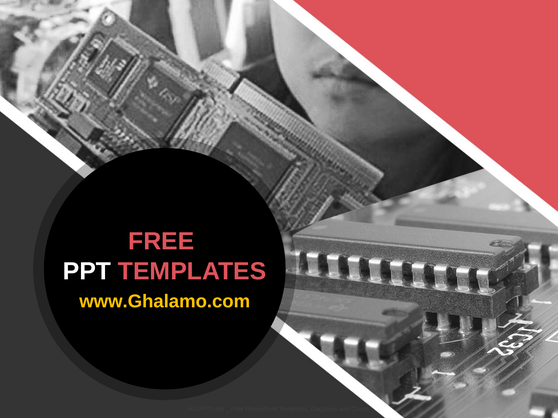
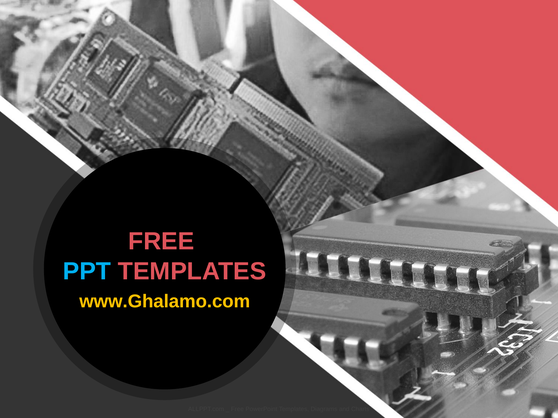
PPT colour: white -> light blue
